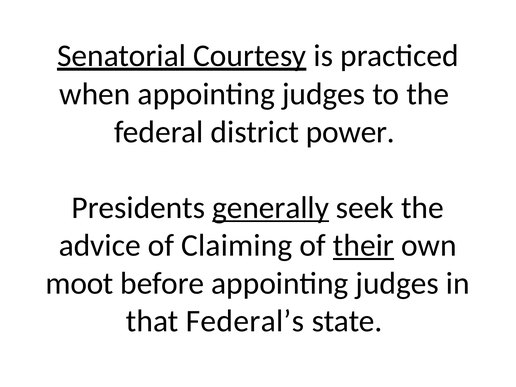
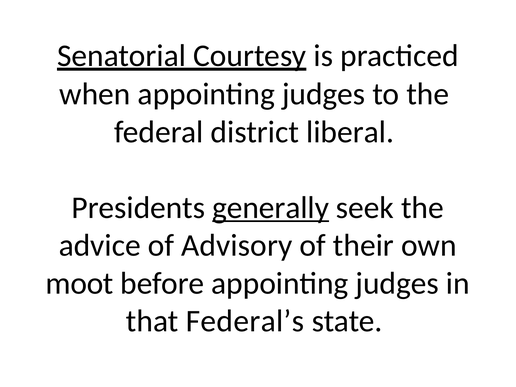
power: power -> liberal
Claiming: Claiming -> Advisory
their underline: present -> none
